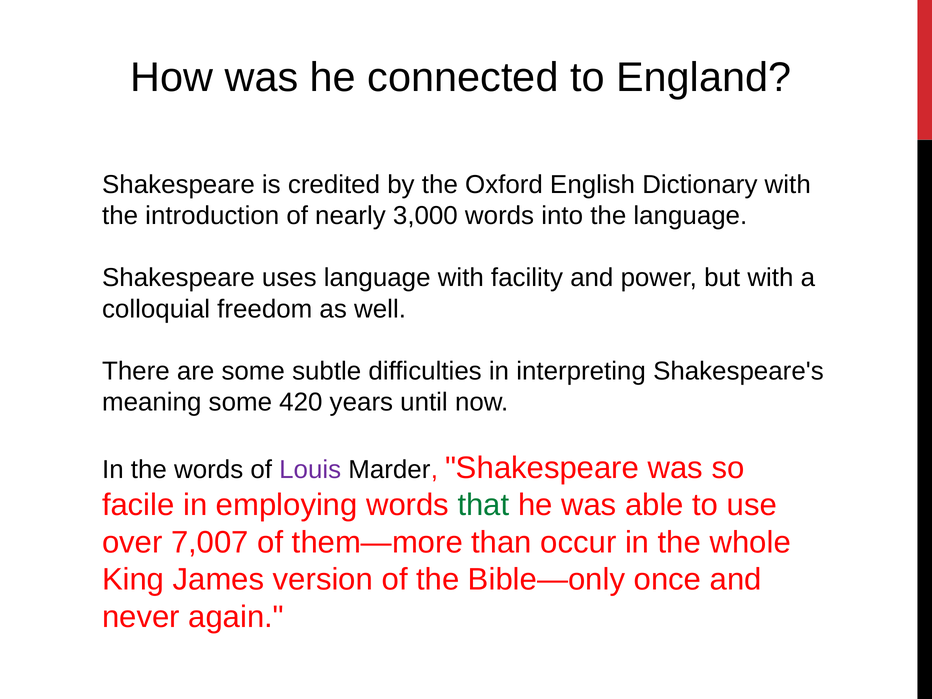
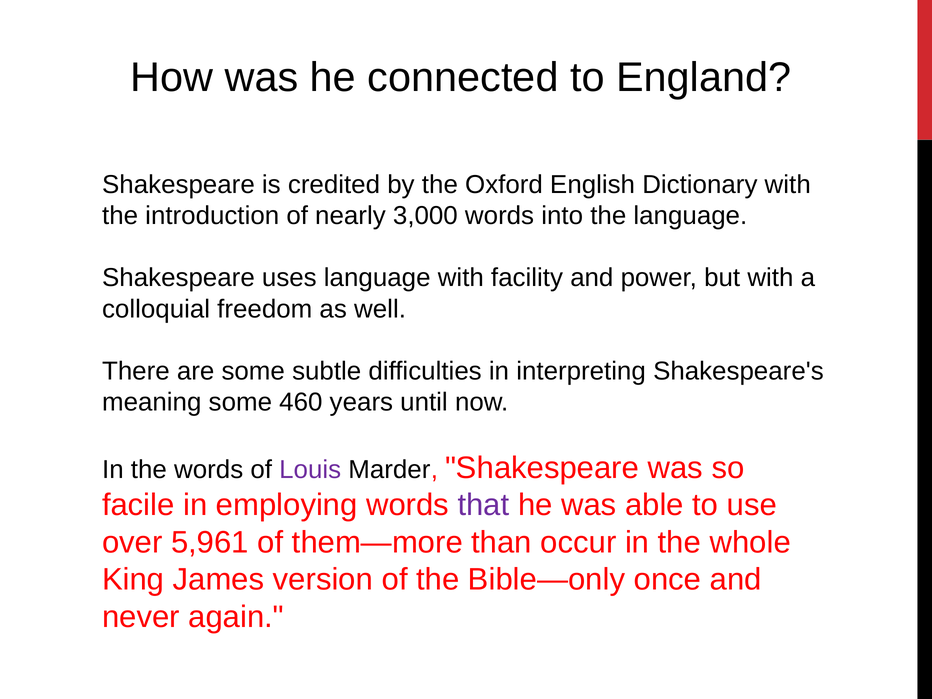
420: 420 -> 460
that colour: green -> purple
7,007: 7,007 -> 5,961
